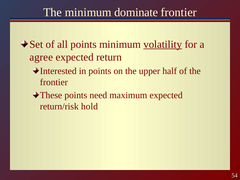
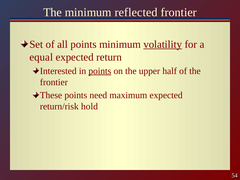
dominate: dominate -> reflected
agree: agree -> equal
points at (100, 71) underline: none -> present
